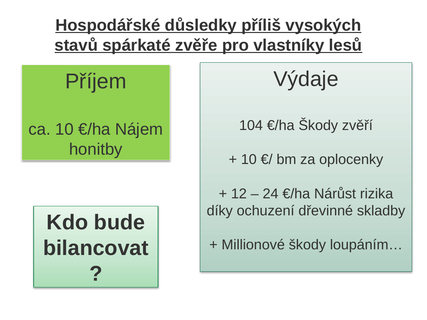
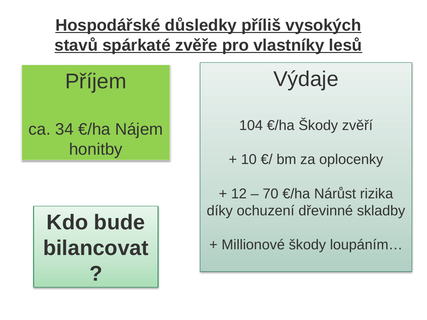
ca 10: 10 -> 34
24: 24 -> 70
